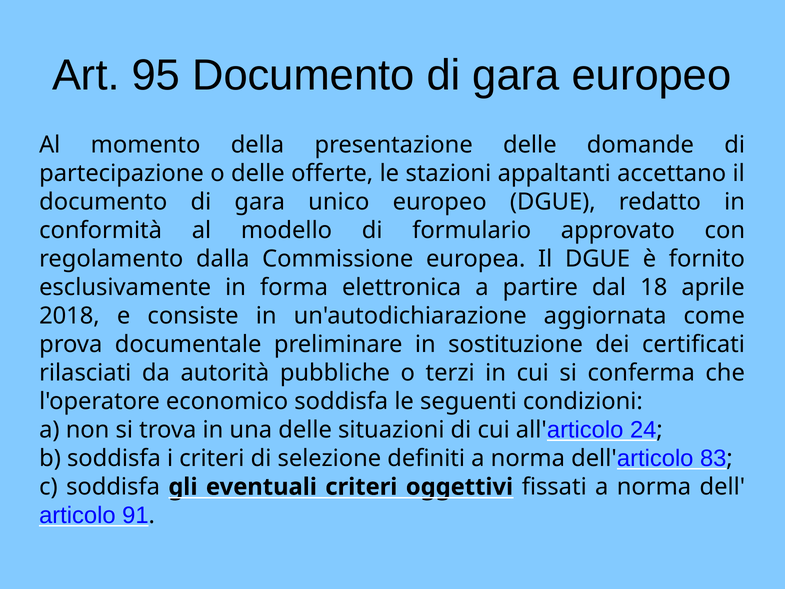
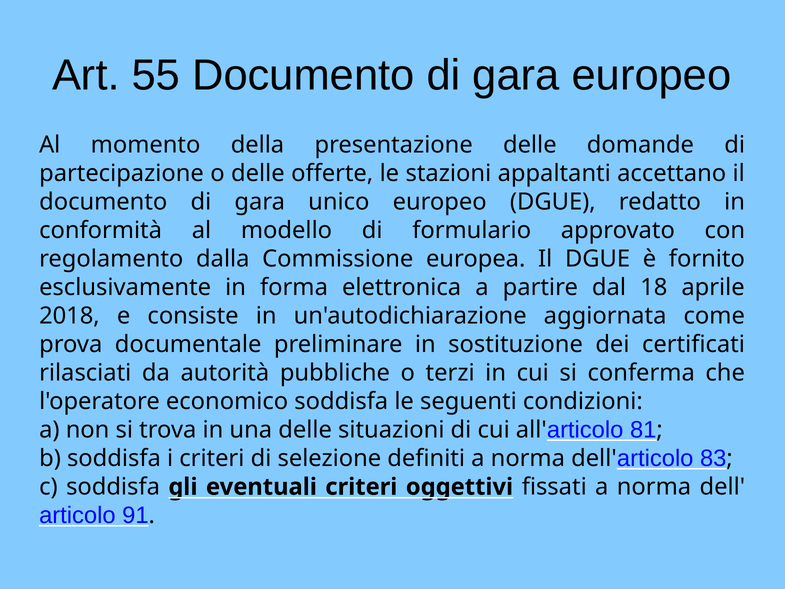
95: 95 -> 55
24: 24 -> 81
